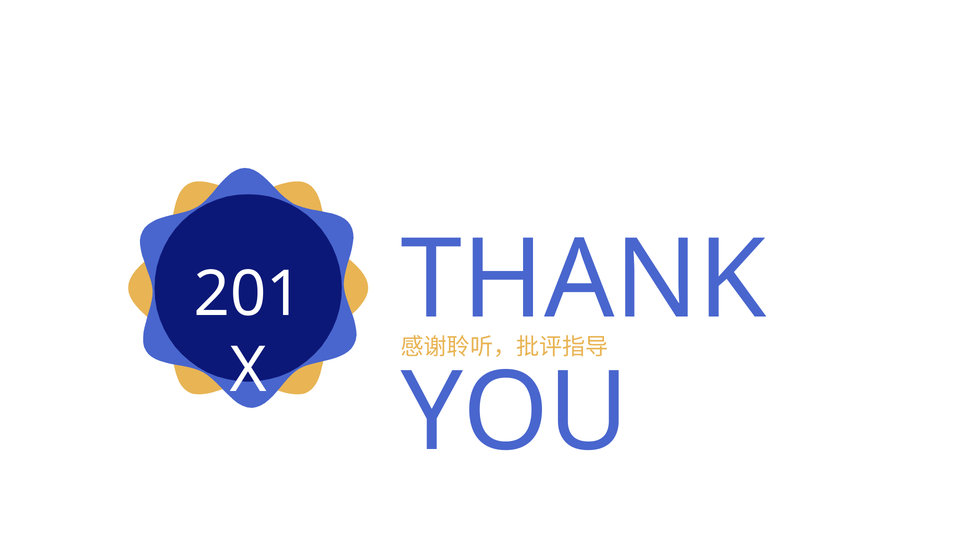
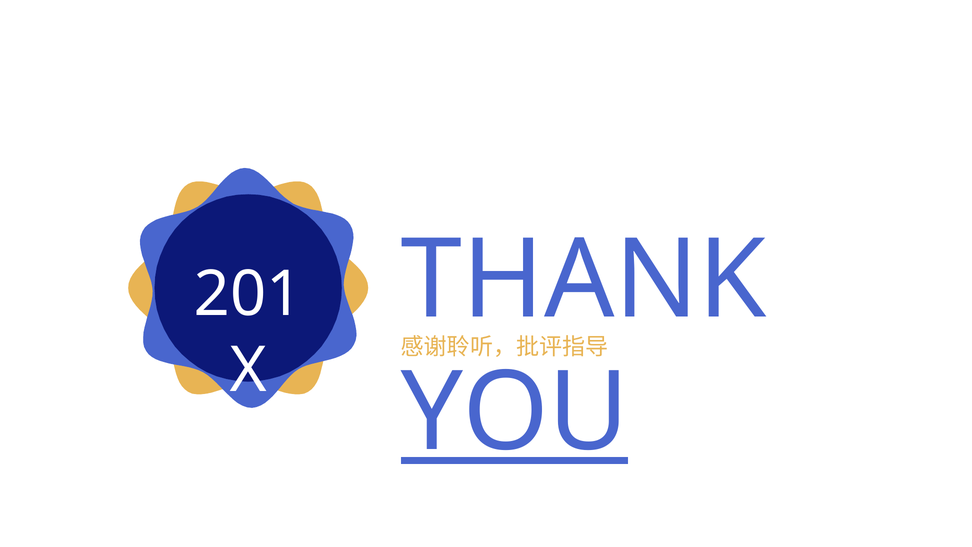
YOU underline: none -> present
